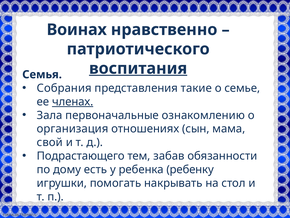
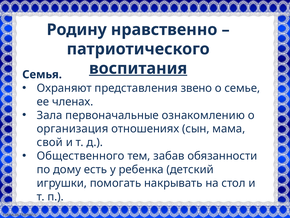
Воинах: Воинах -> Родину
Собрания: Собрания -> Охраняют
такие: такие -> звено
членах underline: present -> none
Подрастающего: Подрастающего -> Общественного
ребенку: ребенку -> детский
